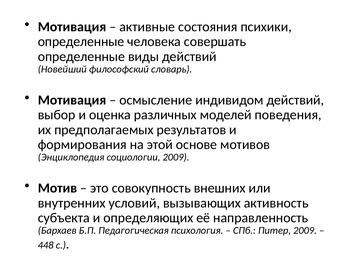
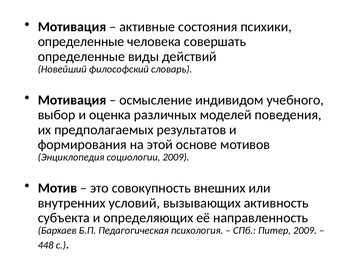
индивидом действий: действий -> учебного
